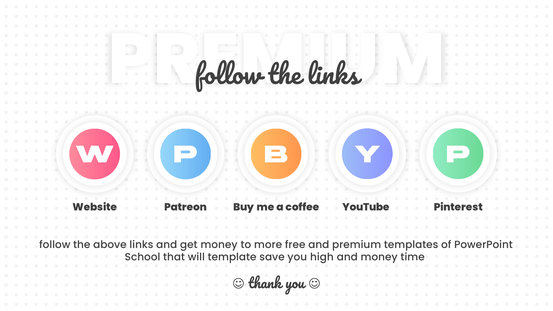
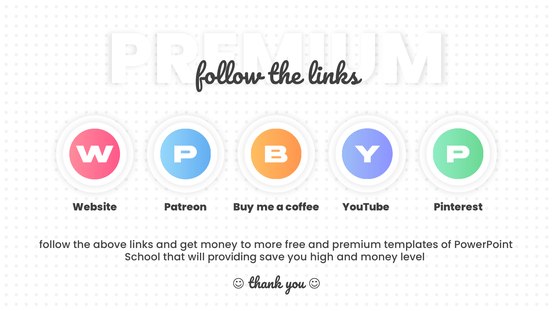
template: template -> providing
time: time -> level
